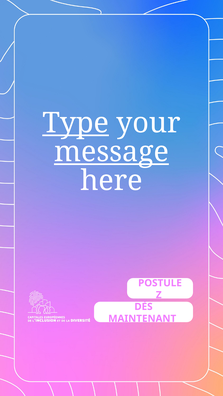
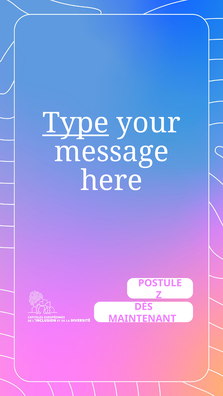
message underline: present -> none
